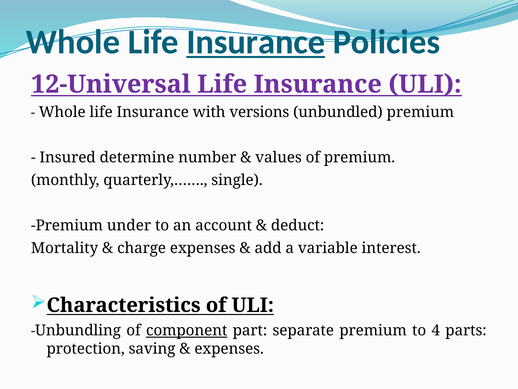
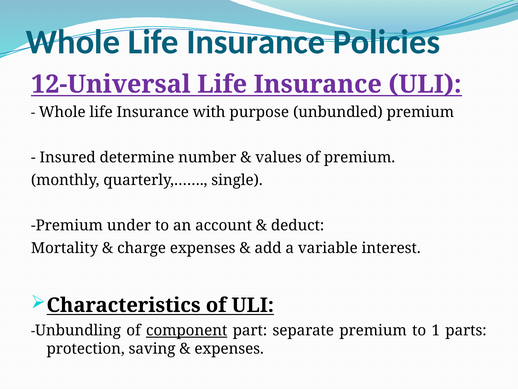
Insurance at (256, 42) underline: present -> none
versions: versions -> purpose
4: 4 -> 1
